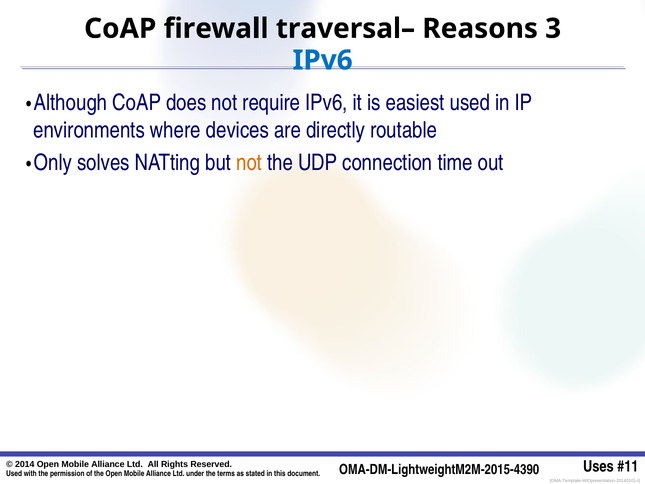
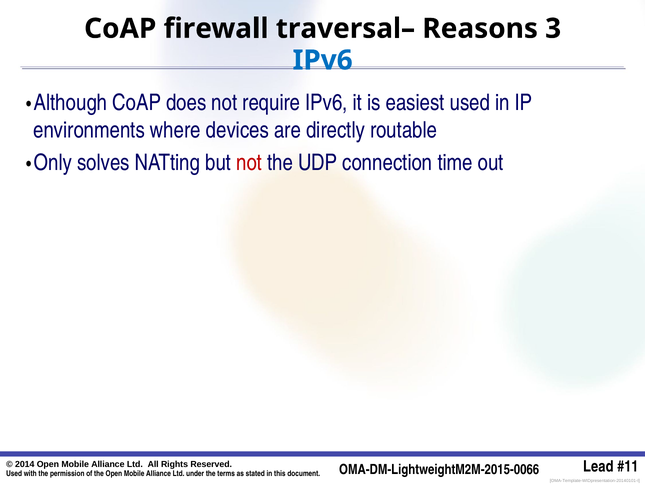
not at (249, 163) colour: orange -> red
OMA-DM-LightweightM2M-2015-4390: OMA-DM-LightweightM2M-2015-4390 -> OMA-DM-LightweightM2M-2015-0066
Uses: Uses -> Lead
